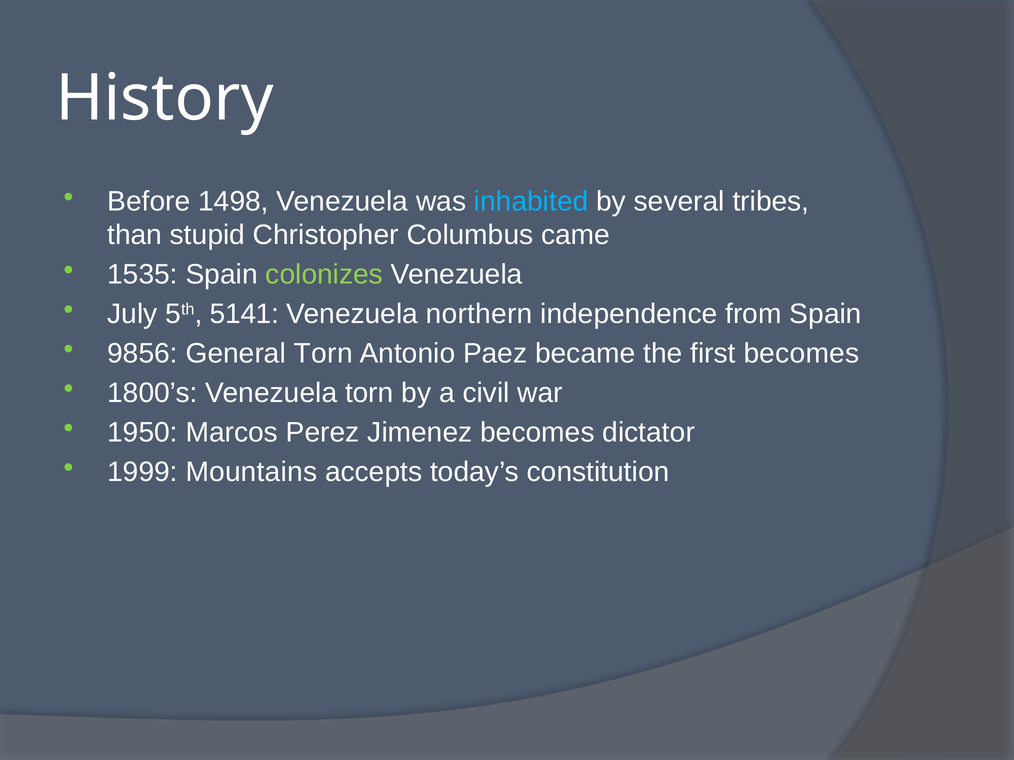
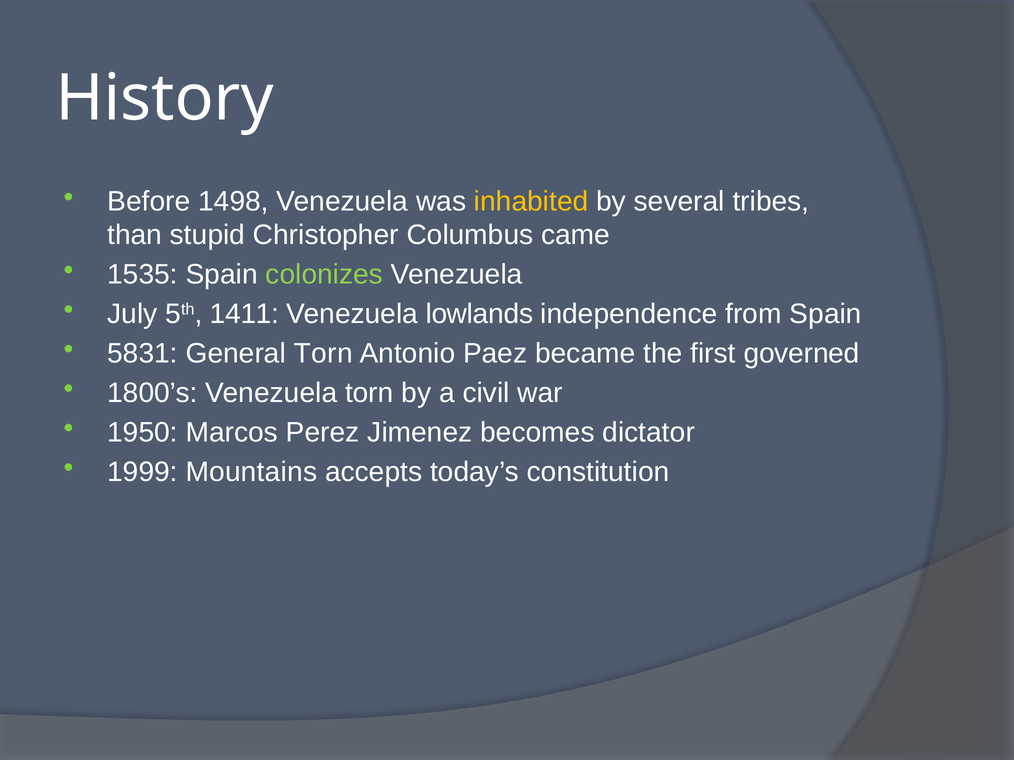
inhabited colour: light blue -> yellow
5141: 5141 -> 1411
northern: northern -> lowlands
9856: 9856 -> 5831
first becomes: becomes -> governed
